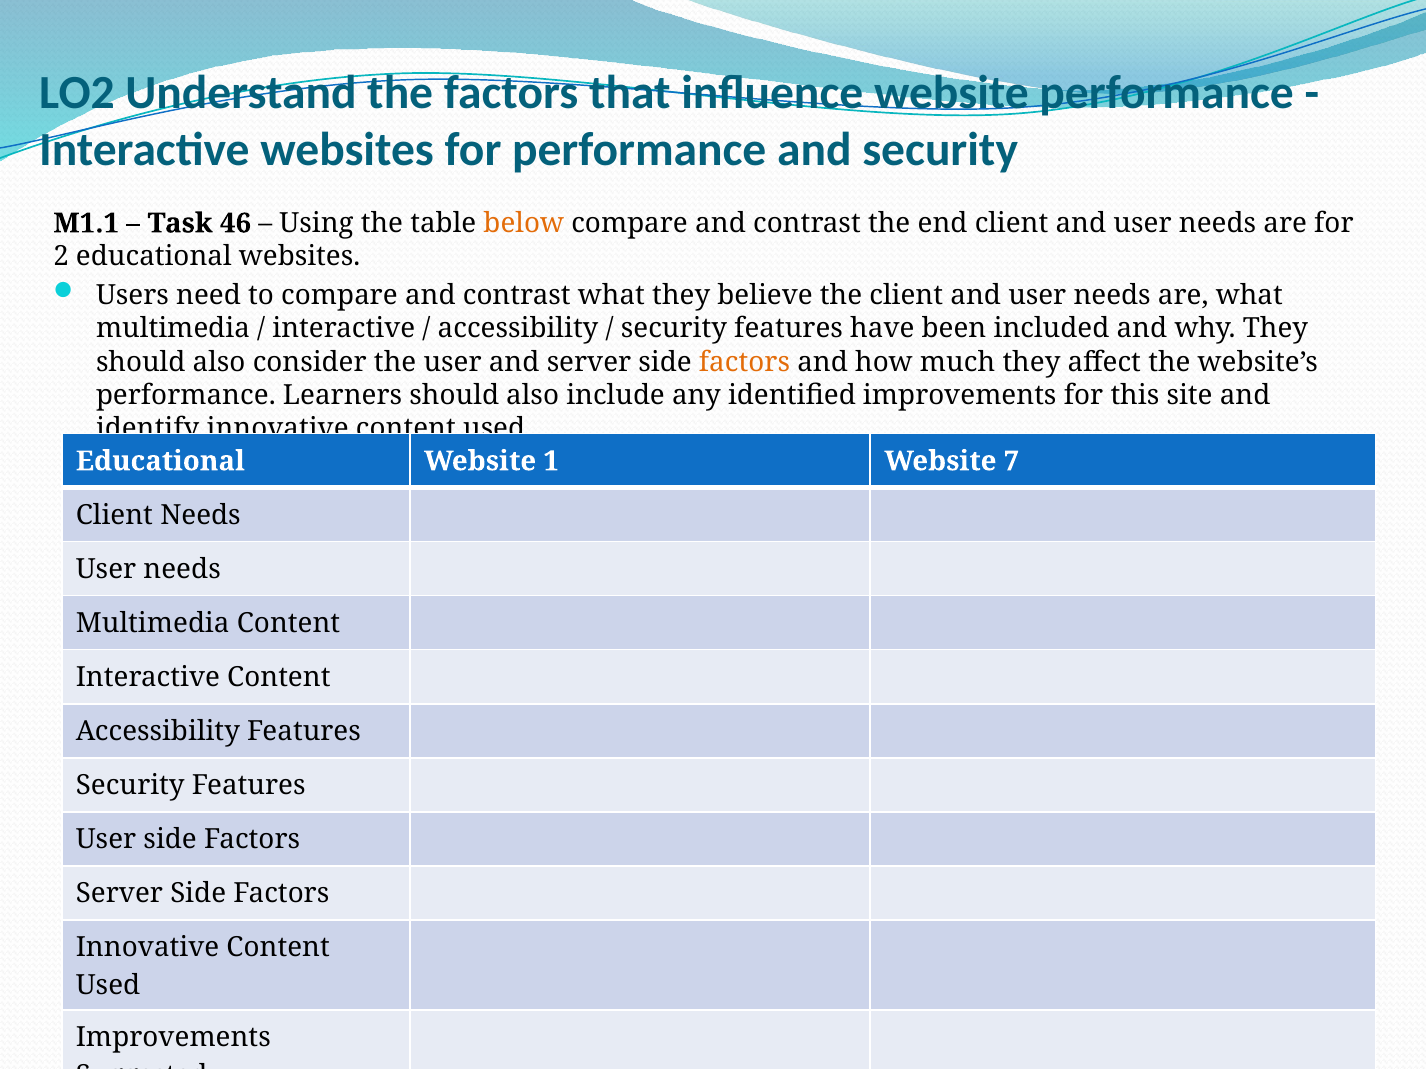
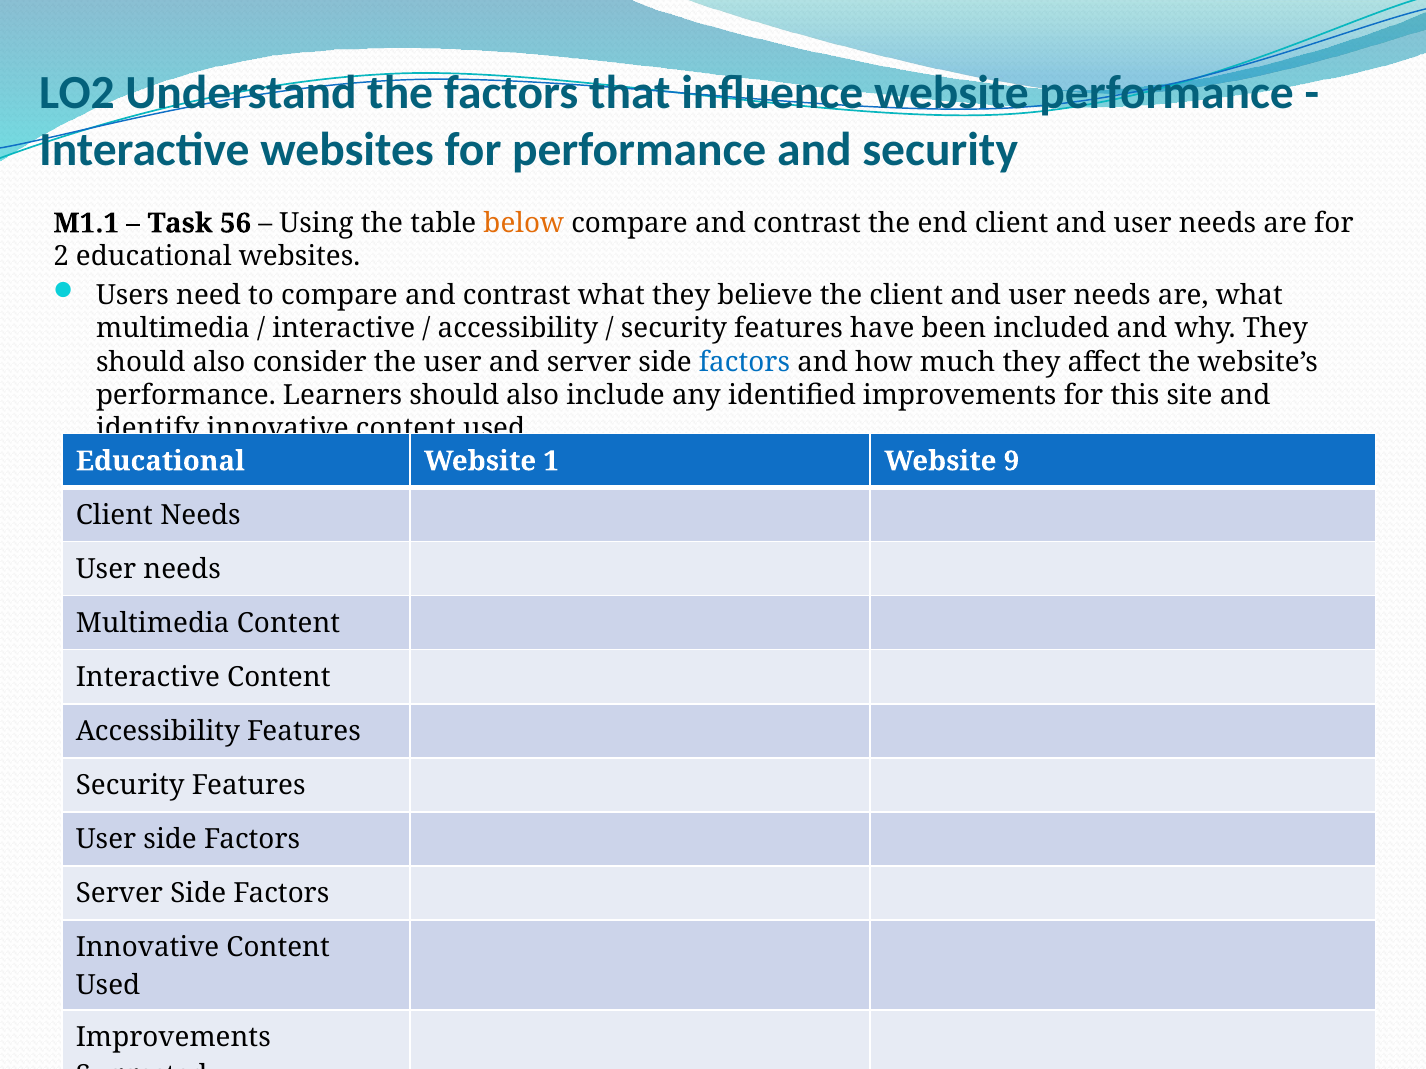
46: 46 -> 56
factors at (745, 362) colour: orange -> blue
7: 7 -> 9
